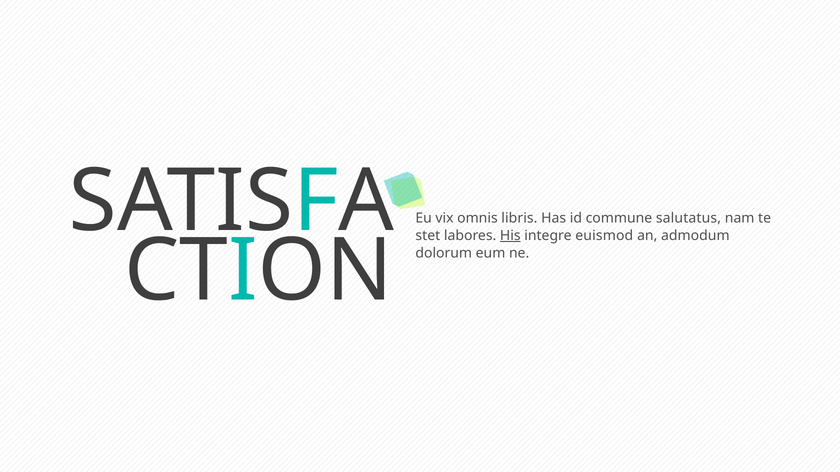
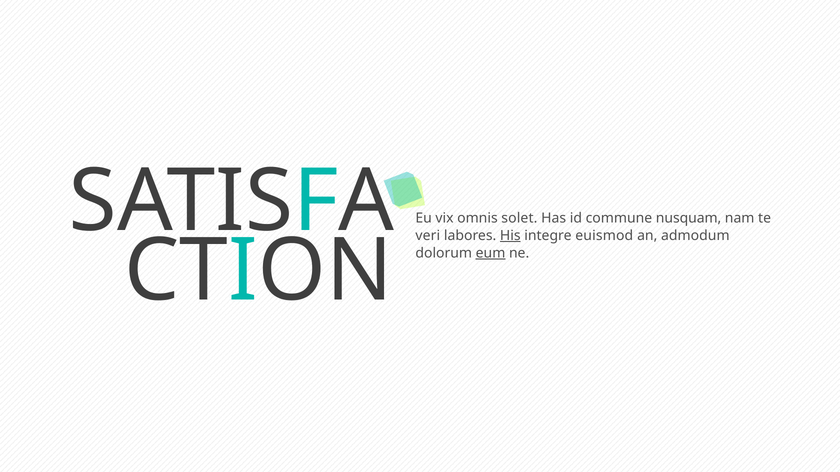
libris: libris -> solet
salutatus: salutatus -> nusquam
stet: stet -> veri
eum underline: none -> present
